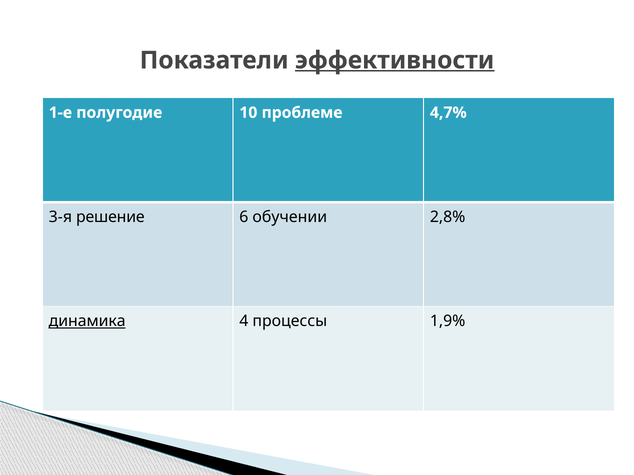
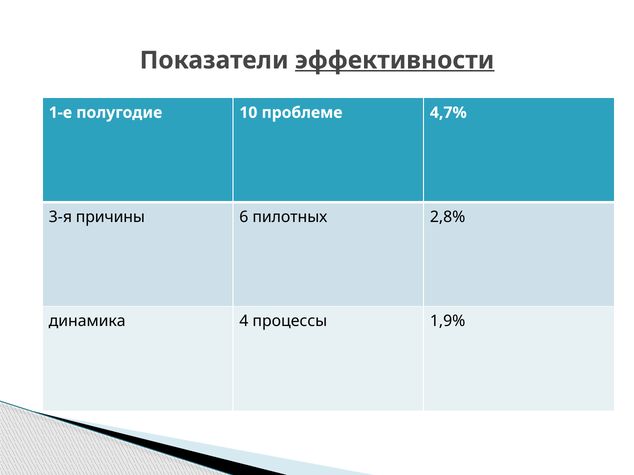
решение: решение -> причины
обучении: обучении -> пилотных
динамика underline: present -> none
